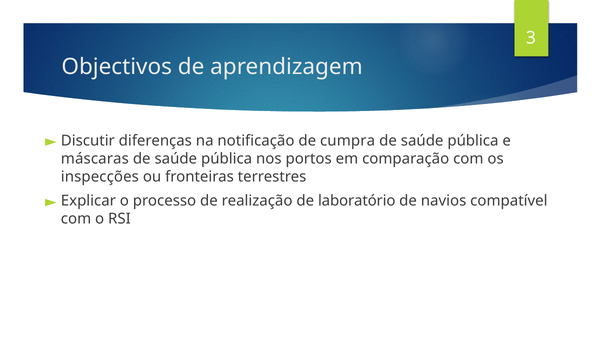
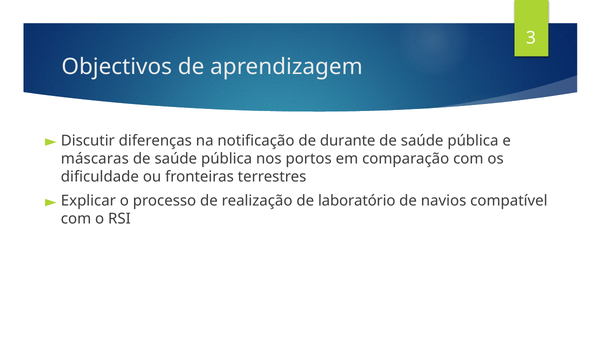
cumpra: cumpra -> durante
inspecções: inspecções -> dificuldade
